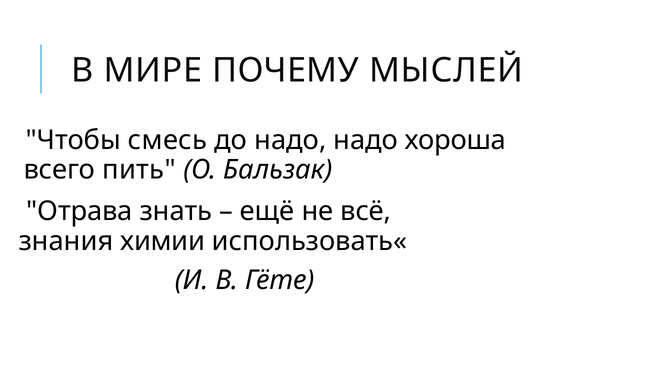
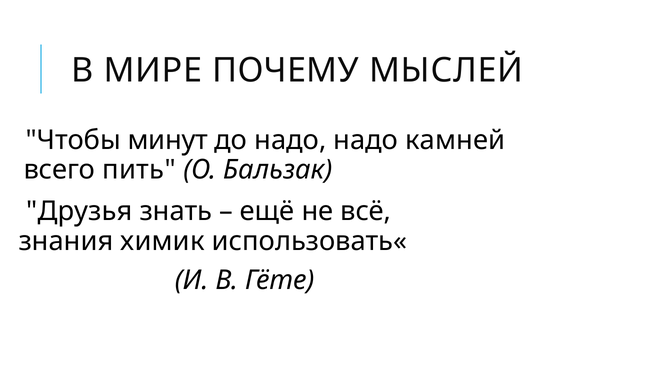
смесь: смесь -> минут
хороша: хороша -> камней
Отрава: Отрава -> Друзья
химии: химии -> химик
